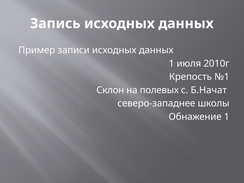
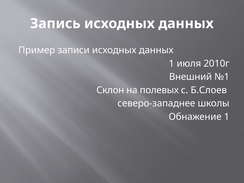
Крепость: Крепость -> Внешний
Б.Начат: Б.Начат -> Б.Слоев
